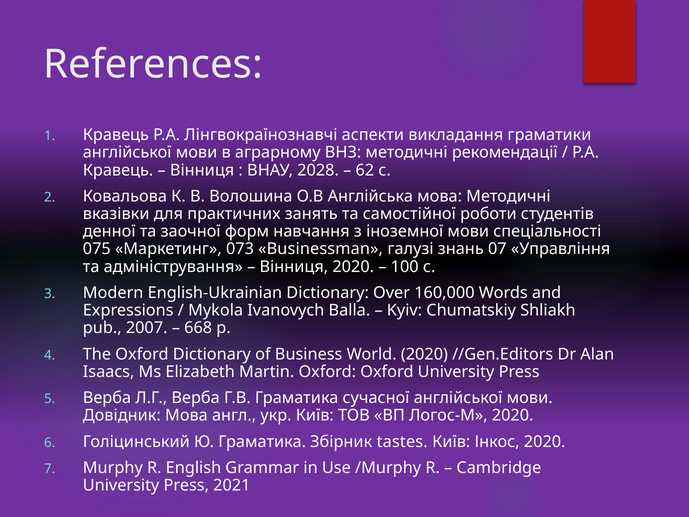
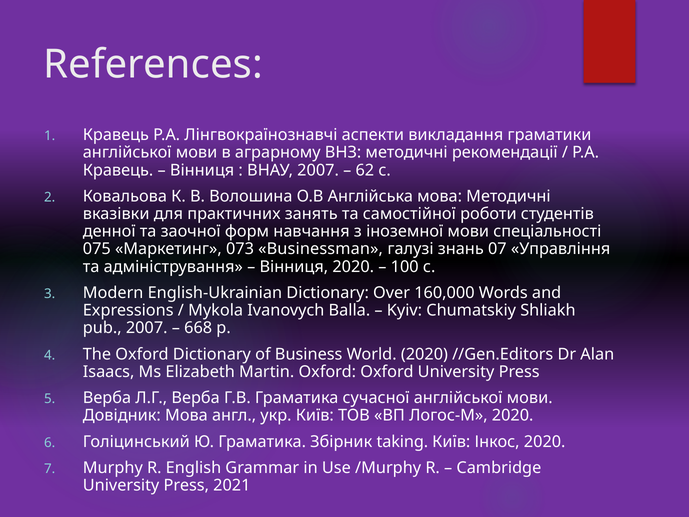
ВНАУ 2028: 2028 -> 2007
tastes: tastes -> taking
